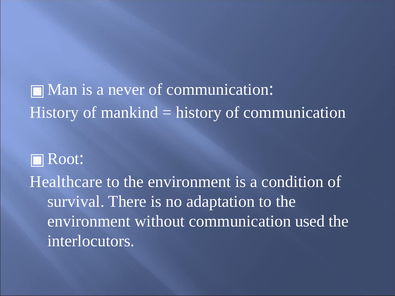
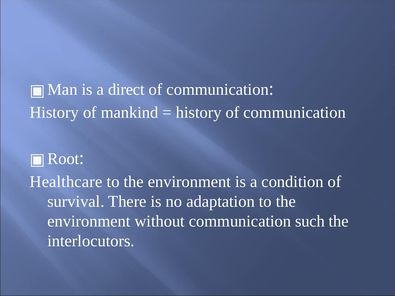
never: never -> direct
used: used -> such
